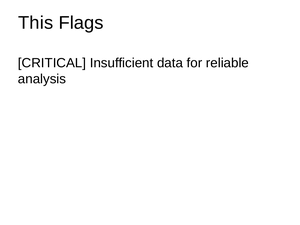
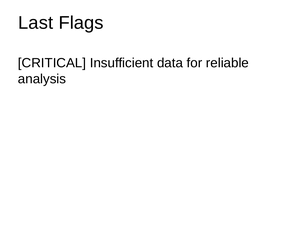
This: This -> Last
